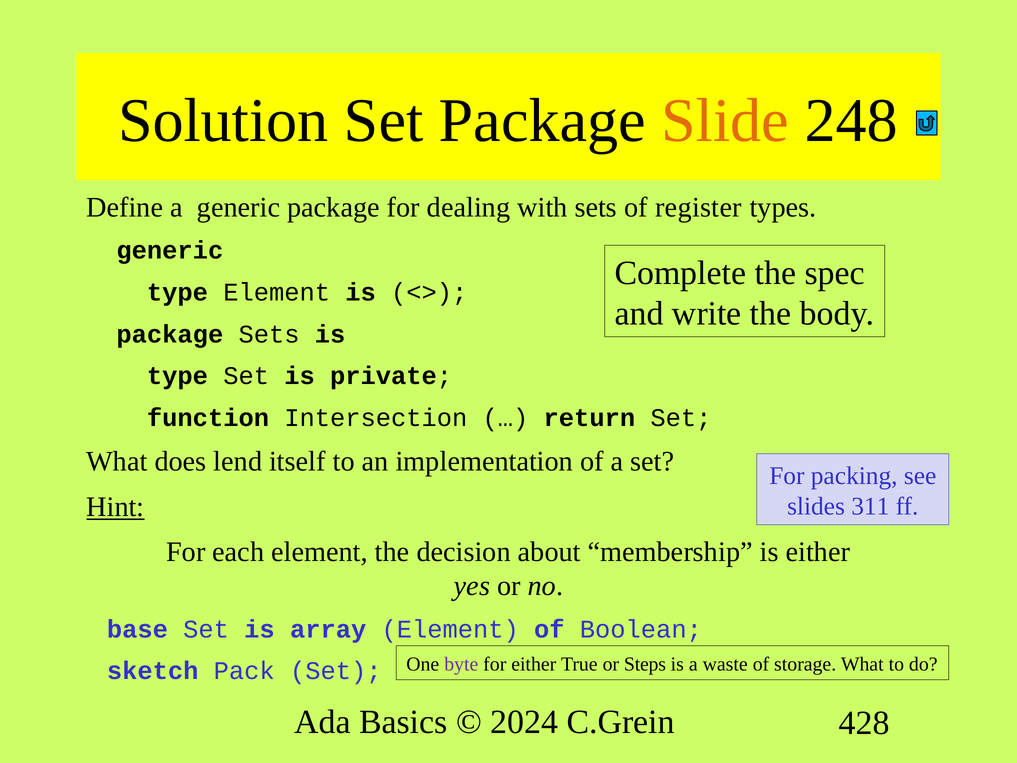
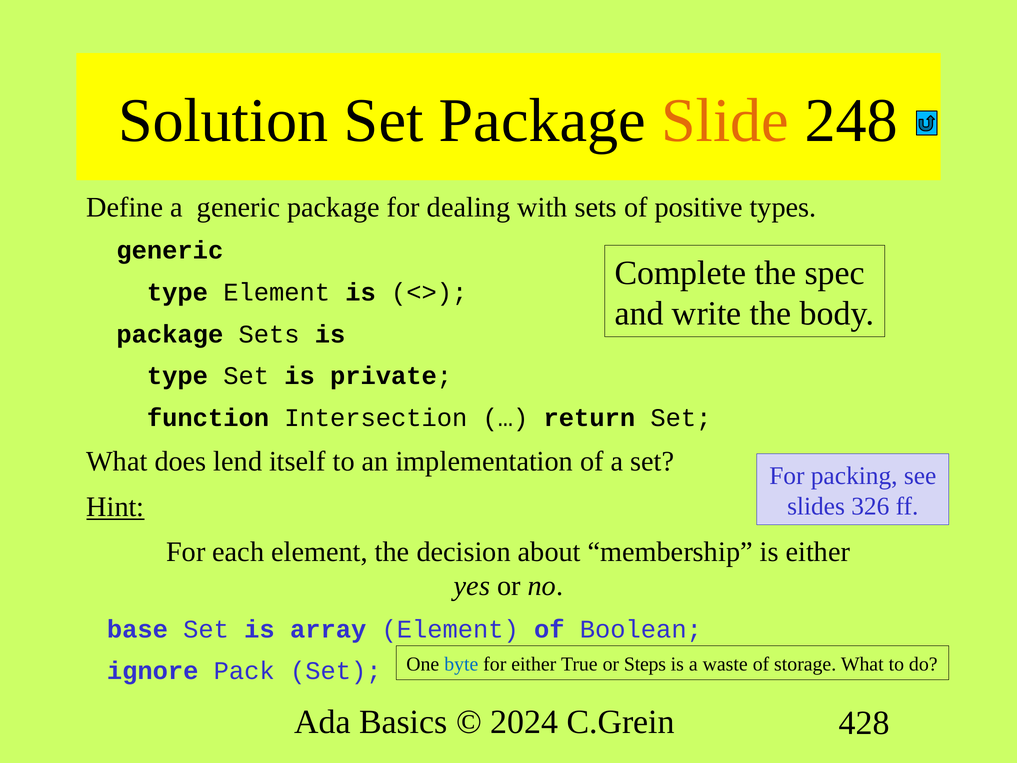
register: register -> positive
311: 311 -> 326
byte colour: purple -> blue
sketch: sketch -> ignore
